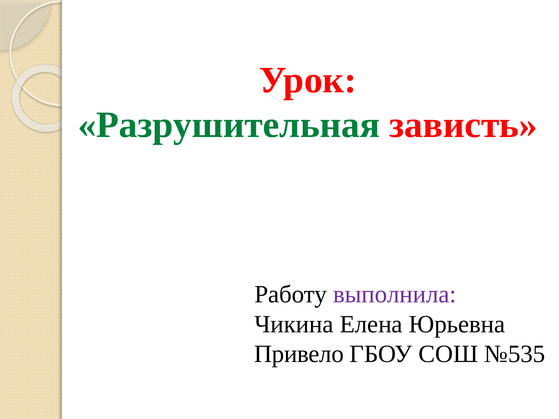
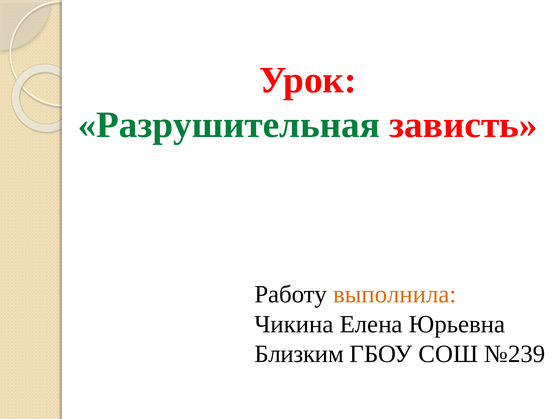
выполнила colour: purple -> orange
Привело: Привело -> Близким
№535: №535 -> №239
